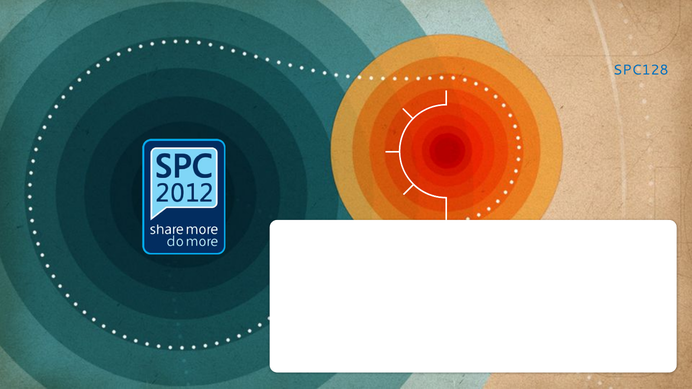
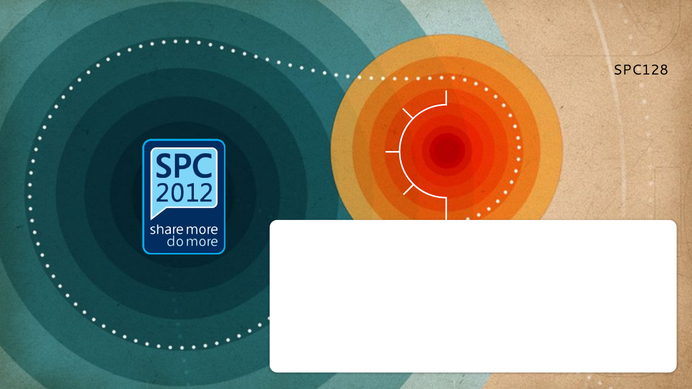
SPC128 colour: blue -> black
